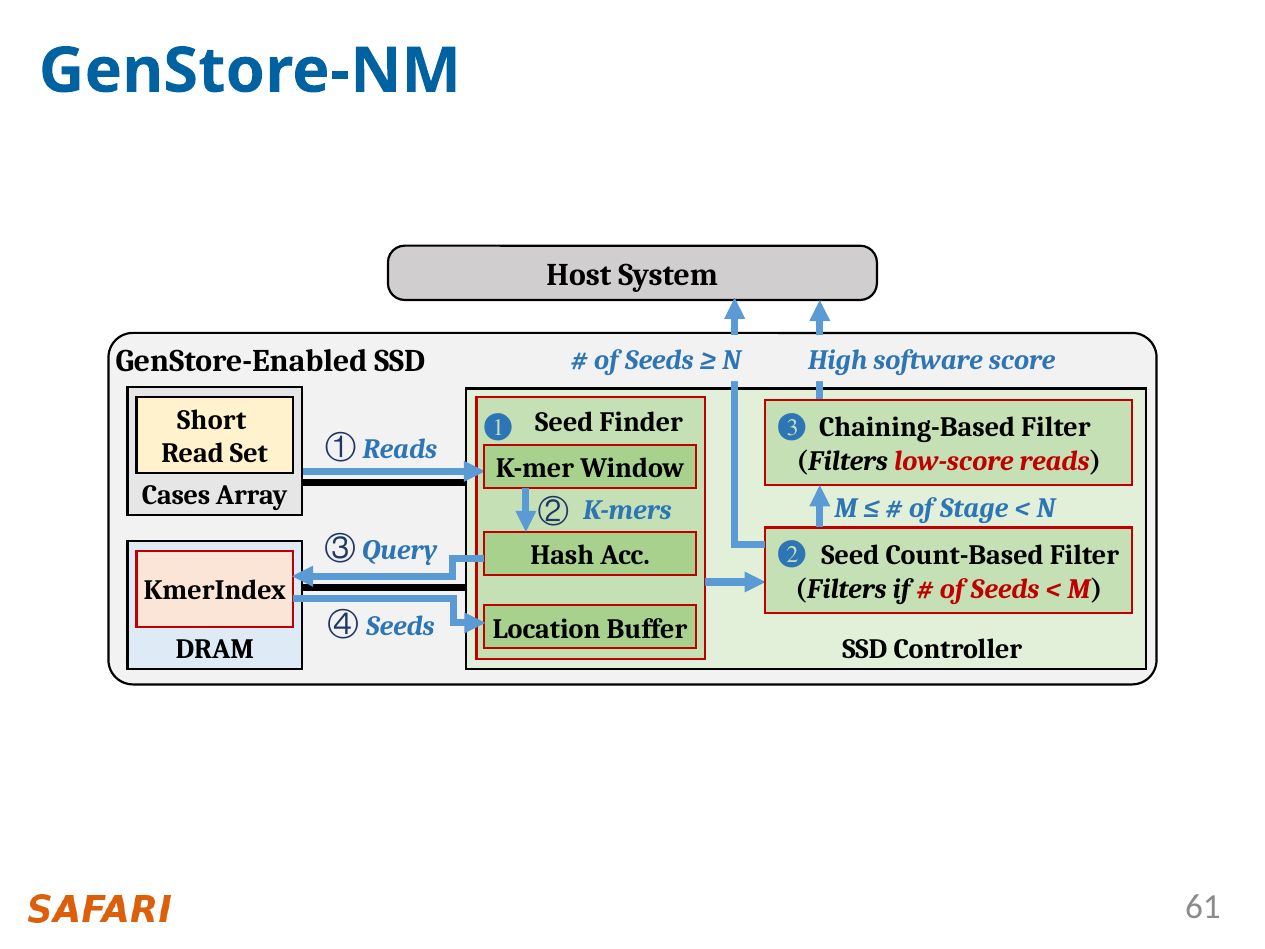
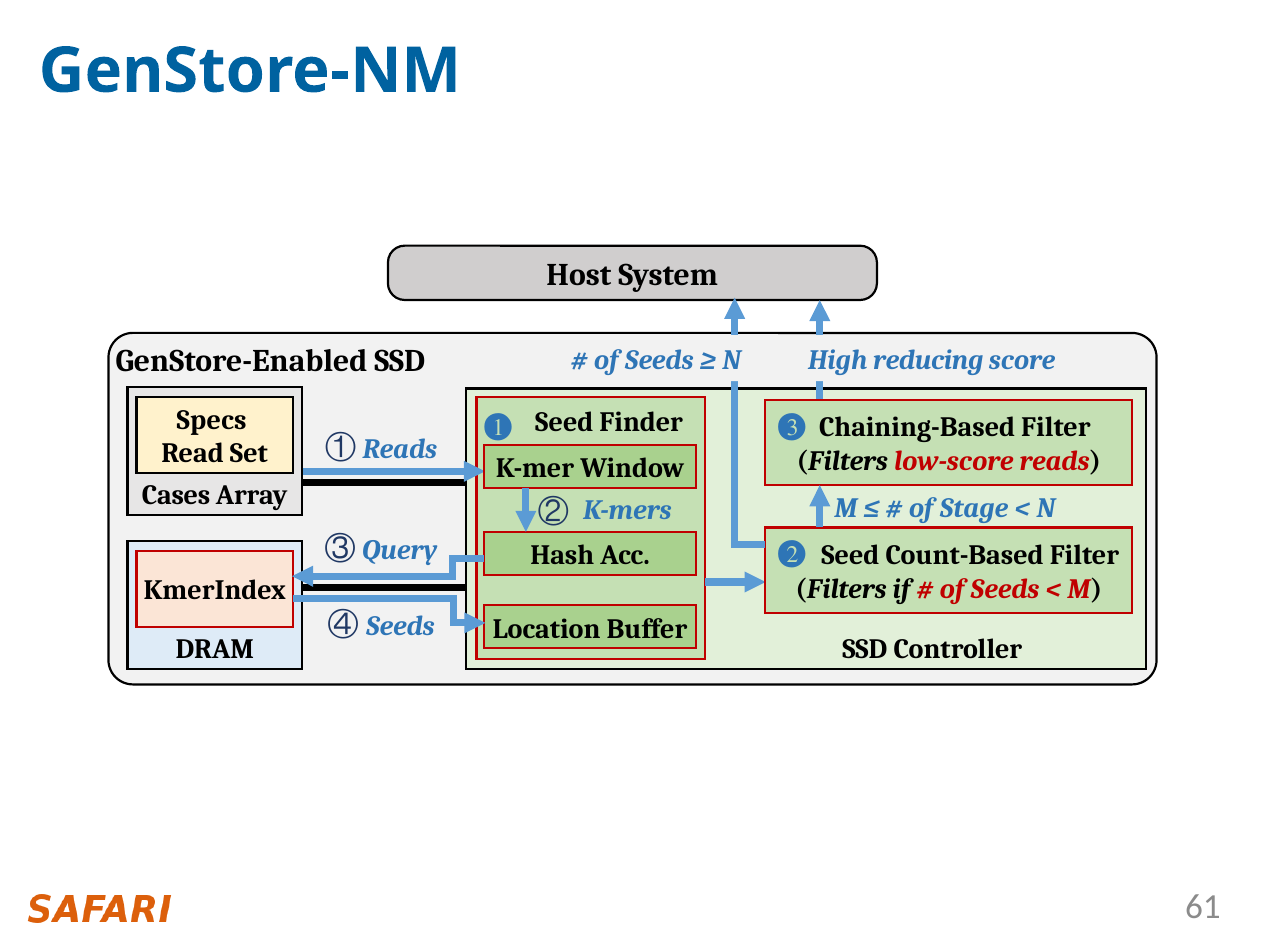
software: software -> reducing
Short: Short -> Specs
